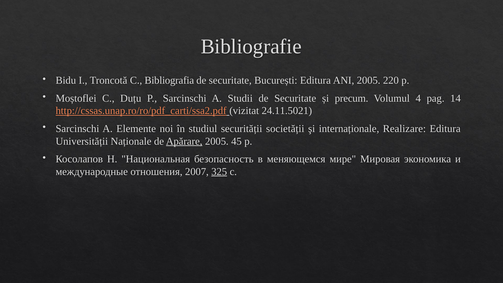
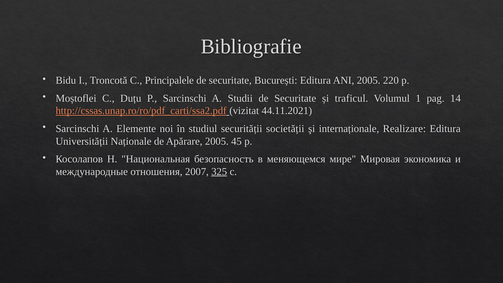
Bibliografia: Bibliografia -> Principalele
precum: precum -> traficul
4: 4 -> 1
24.11.5021: 24.11.5021 -> 44.11.2021
Apărare underline: present -> none
